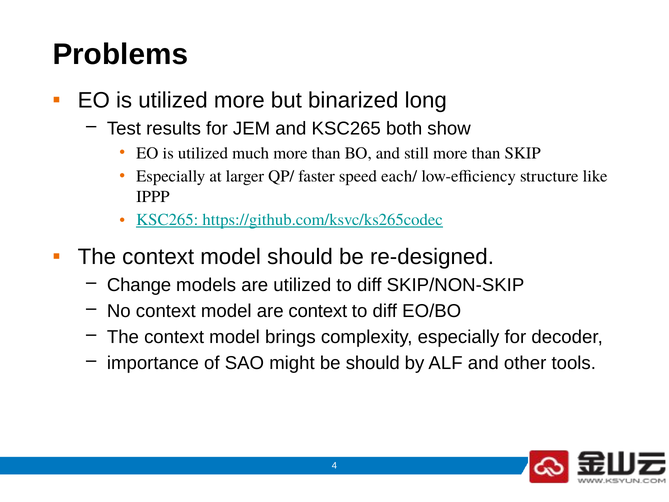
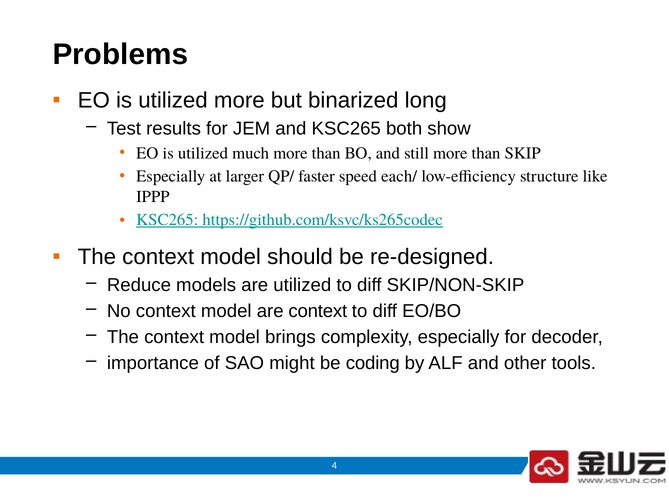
Change: Change -> Reduce
be should: should -> coding
